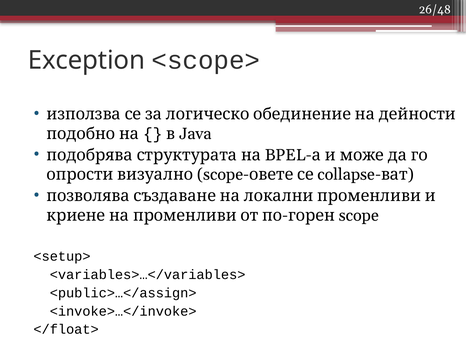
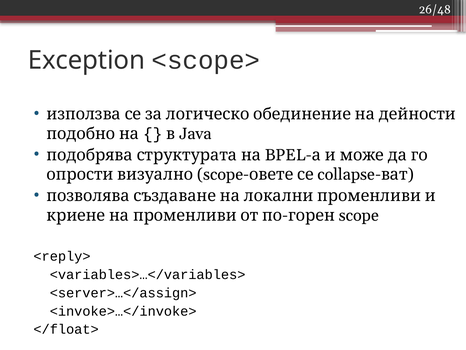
<setup>: <setup> -> <reply>
<public>…</assign>: <public>…</assign> -> <server>…</assign>
